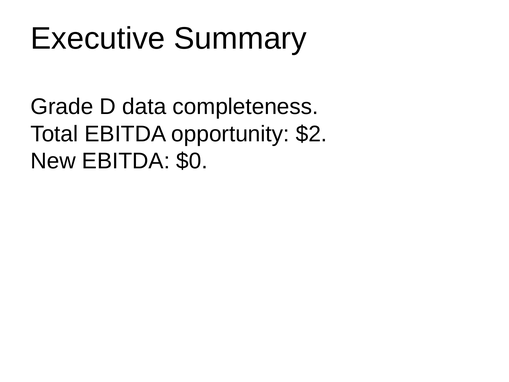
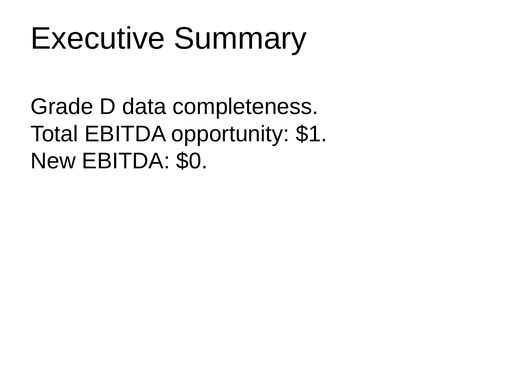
$2: $2 -> $1
